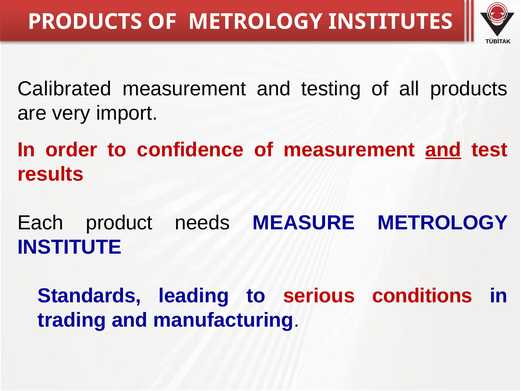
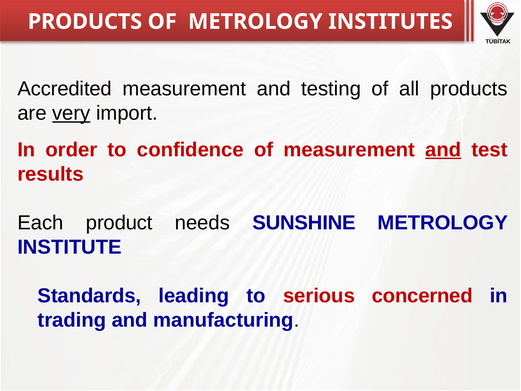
Calibrated: Calibrated -> Accredited
very underline: none -> present
MEASURE: MEASURE -> SUNSHINE
conditions: conditions -> concerned
